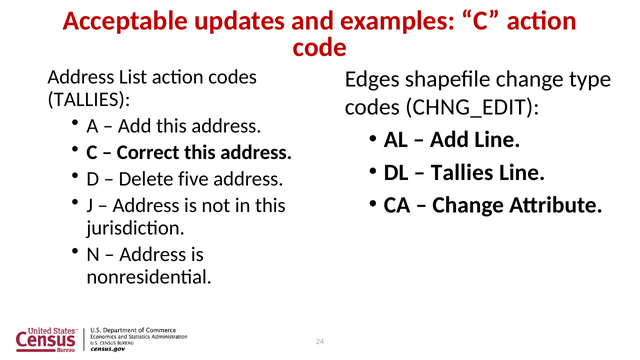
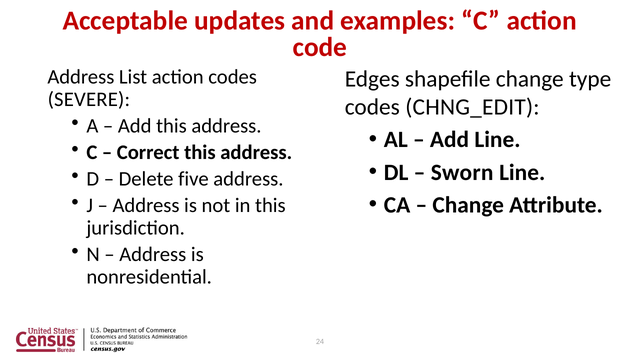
TALLIES at (89, 99): TALLIES -> SEVERE
Tallies at (462, 172): Tallies -> Sworn
